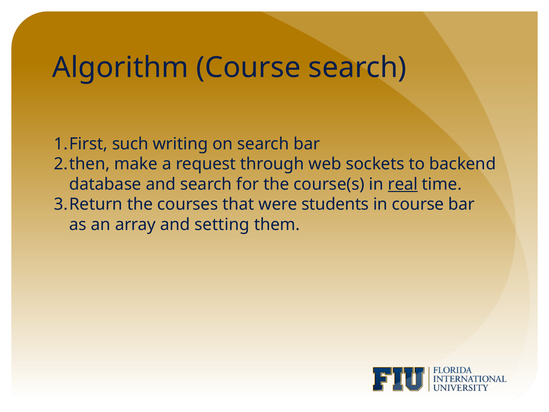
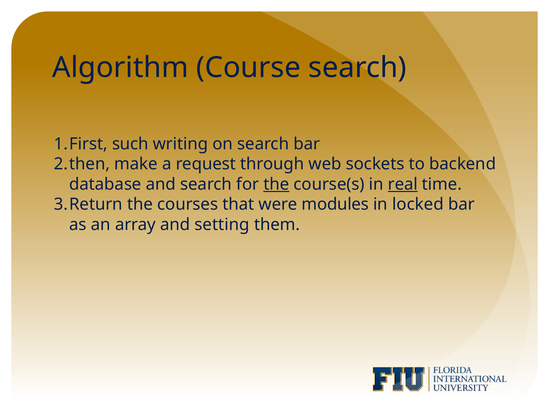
the at (276, 184) underline: none -> present
students: students -> modules
in course: course -> locked
